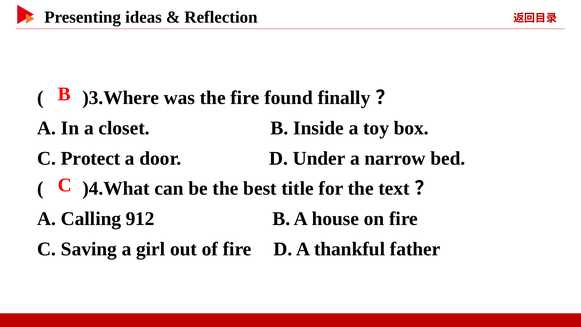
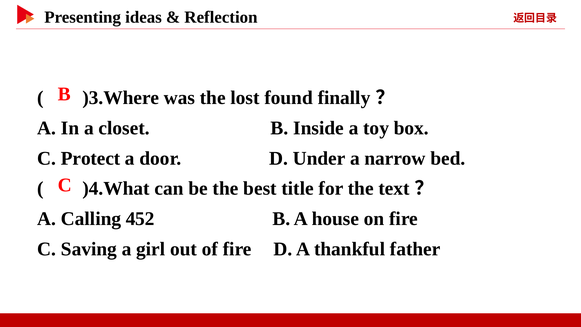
the fire: fire -> lost
912: 912 -> 452
